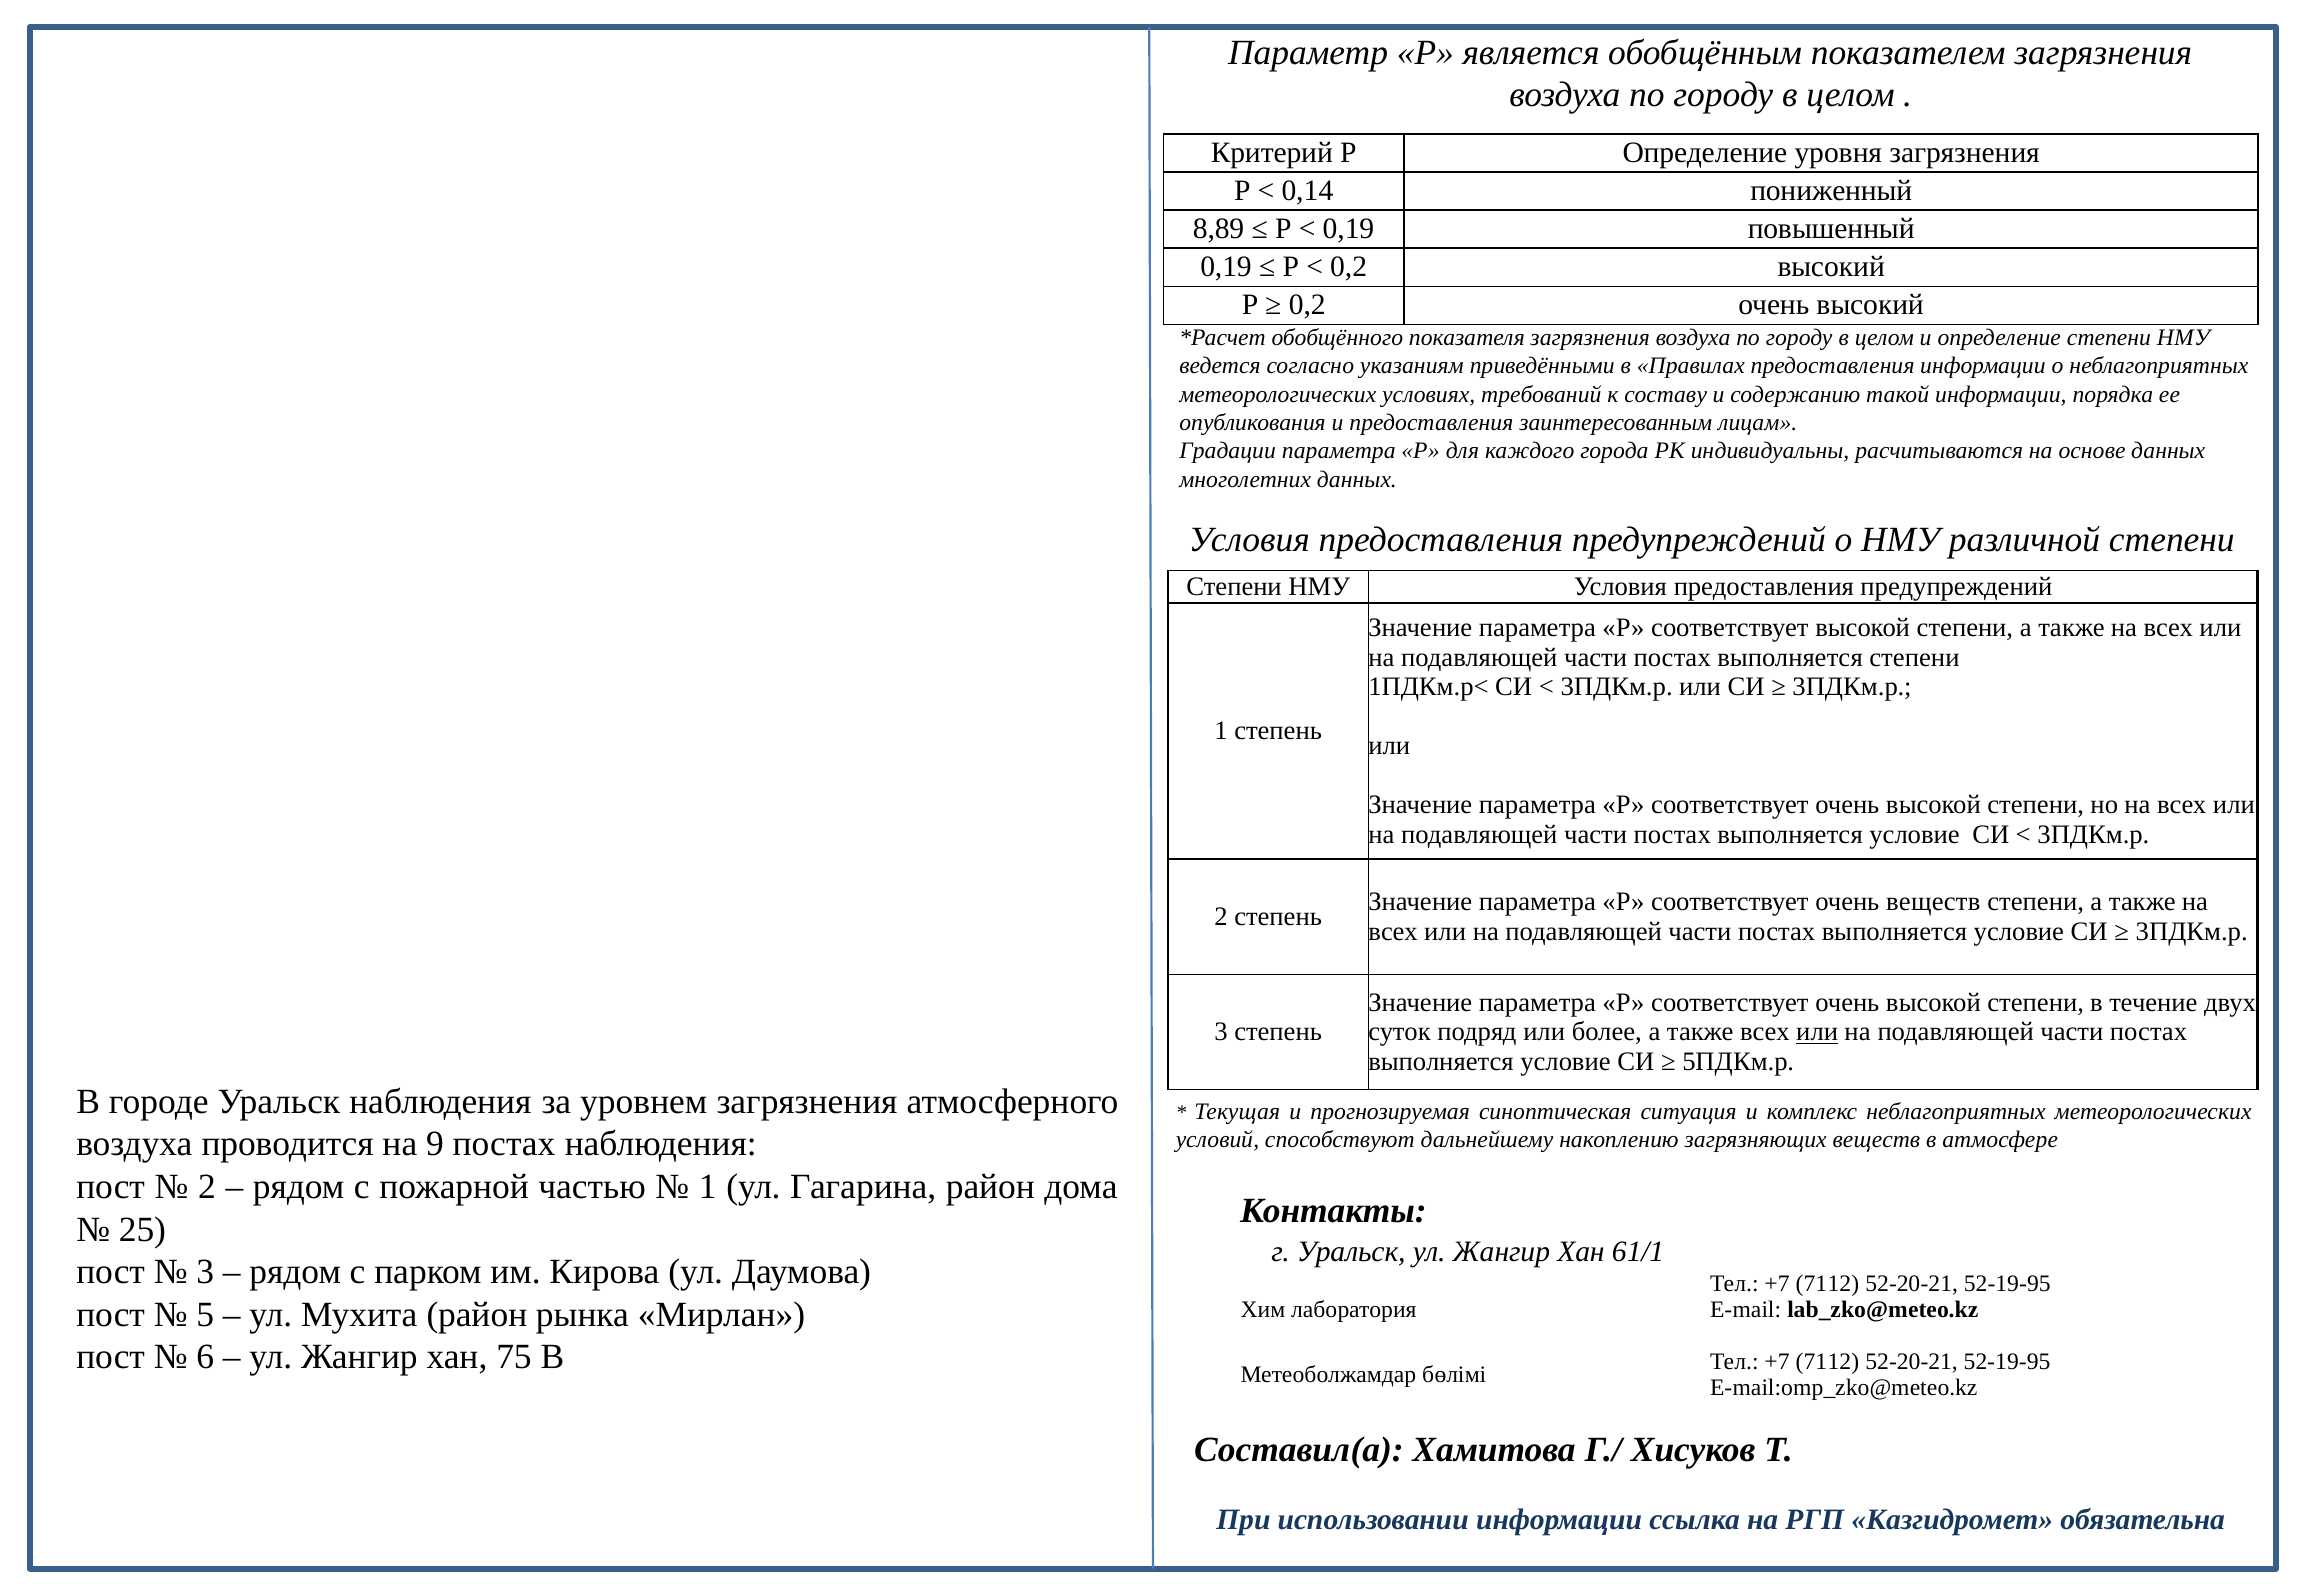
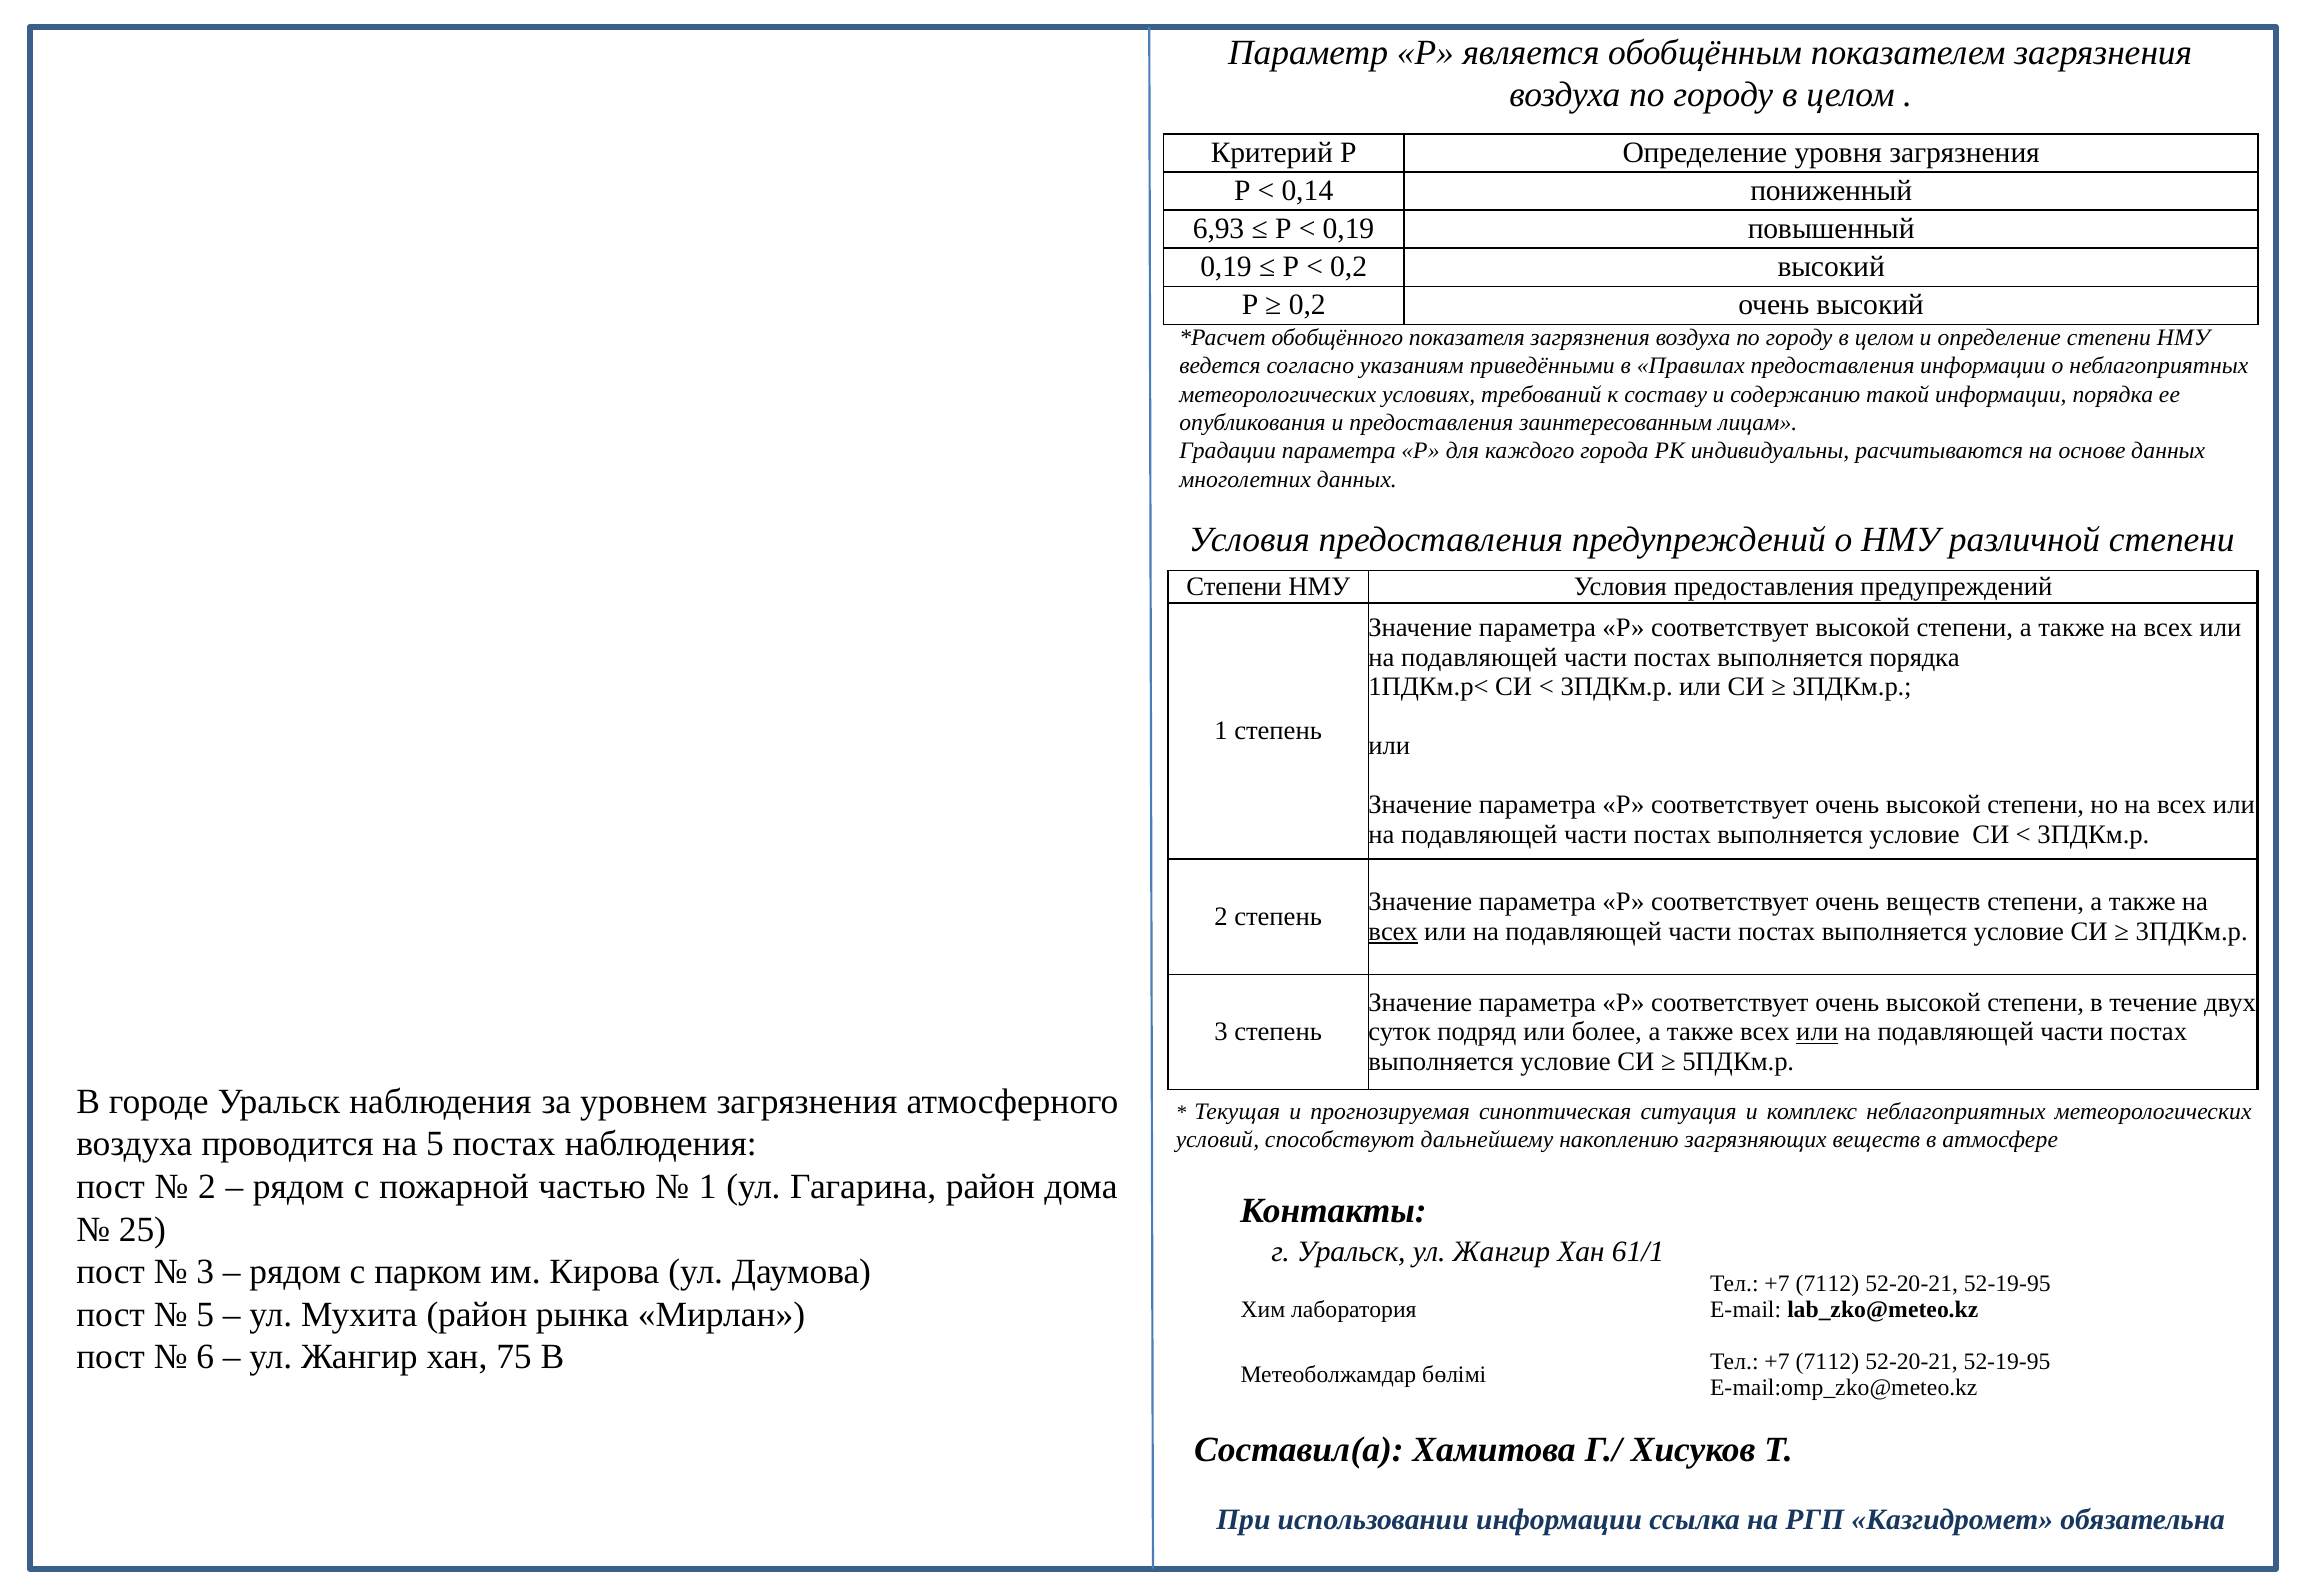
8,89: 8,89 -> 6,93
выполняется степени: степени -> порядка
всех at (1393, 932) underline: none -> present
на 9: 9 -> 5
